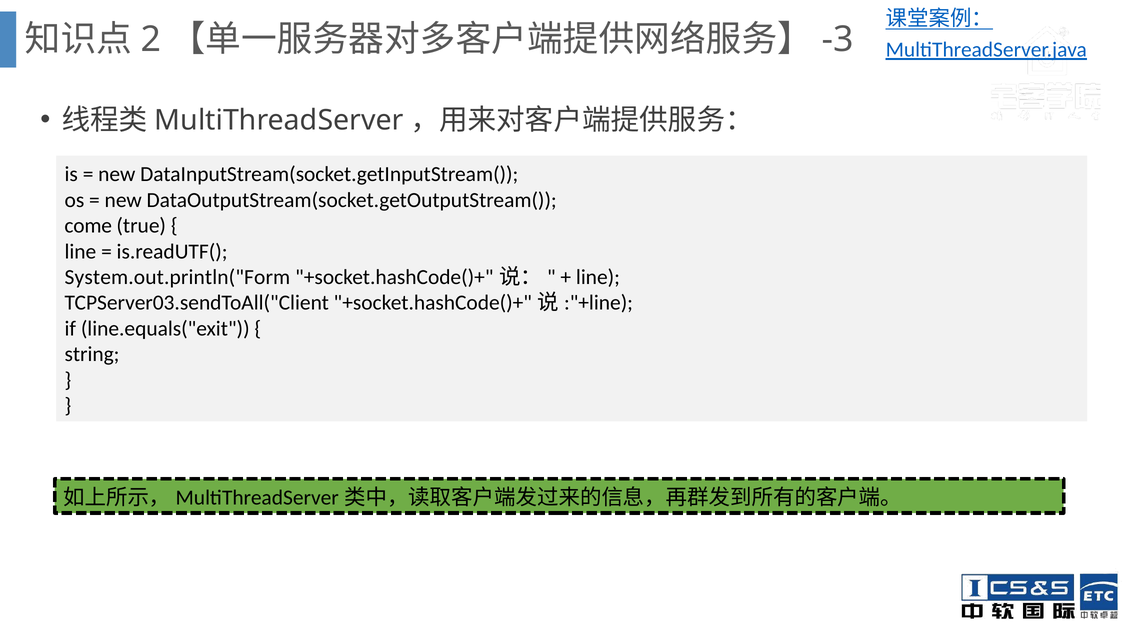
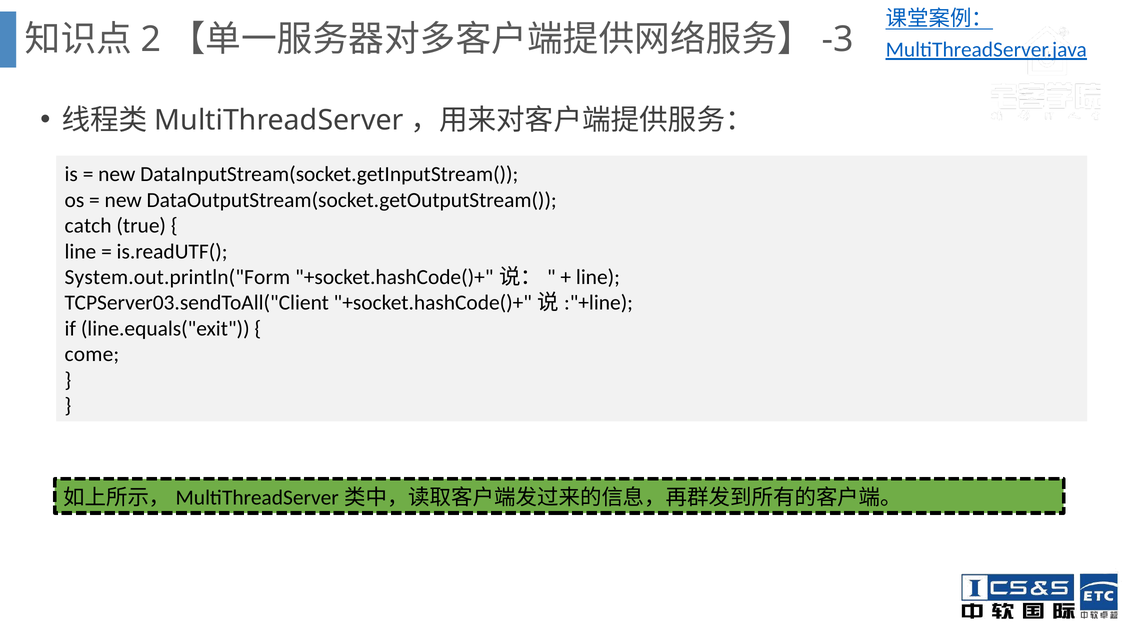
come: come -> catch
string: string -> come
